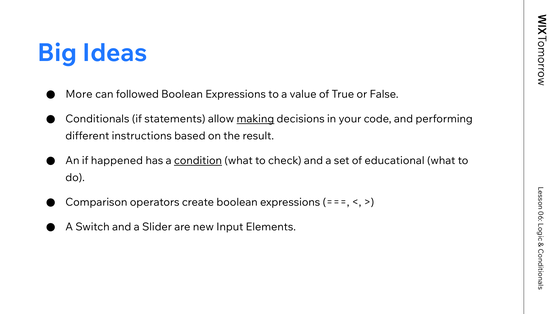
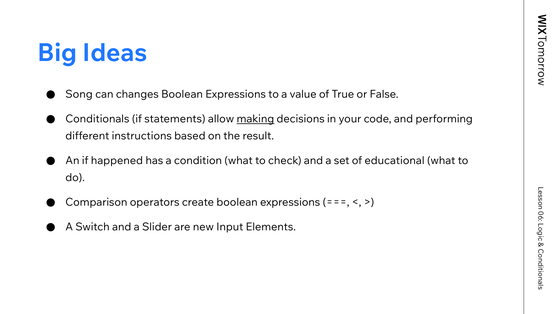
More: More -> Song
followed: followed -> changes
condition underline: present -> none
